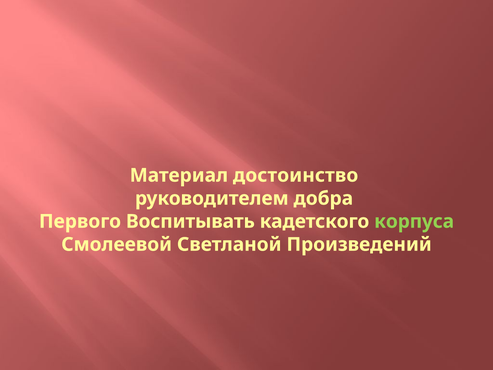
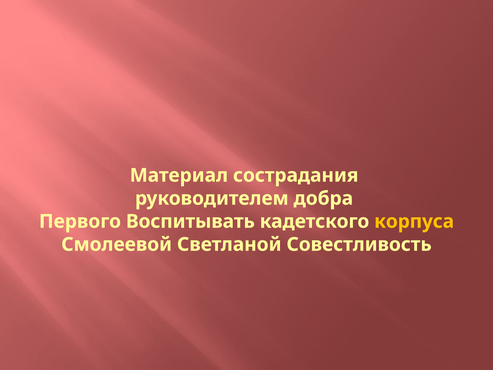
достоинство: достоинство -> сострадания
корпуса colour: light green -> yellow
Произведений: Произведений -> Совестливость
